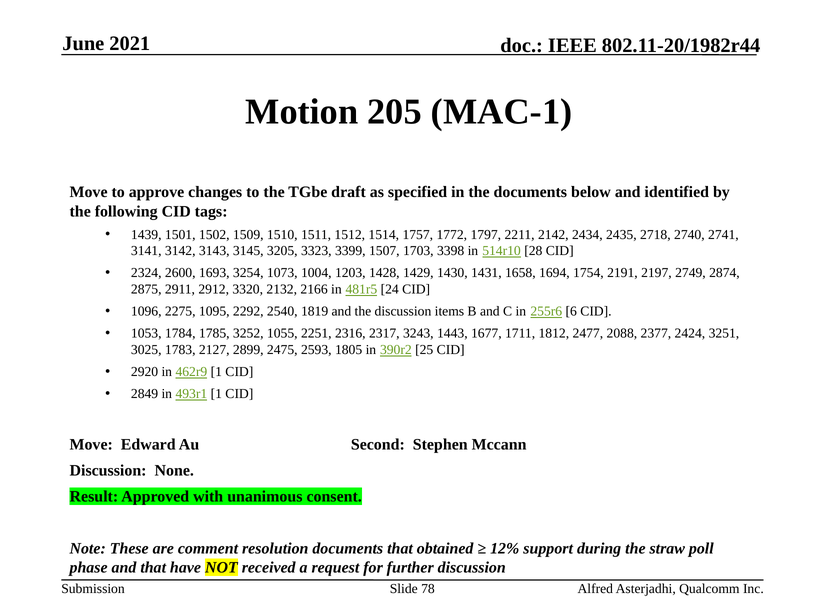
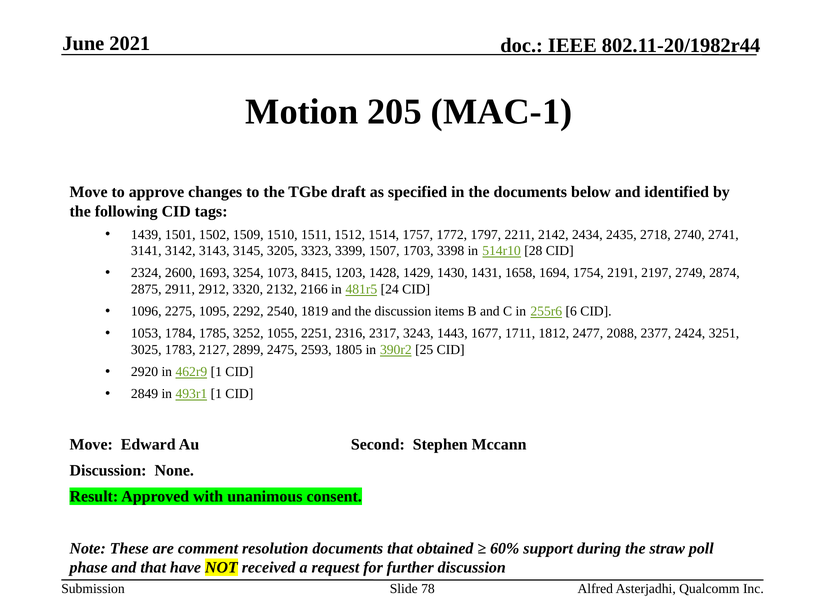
1004: 1004 -> 8415
12%: 12% -> 60%
